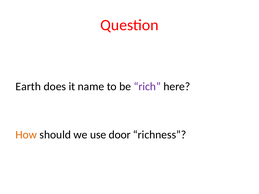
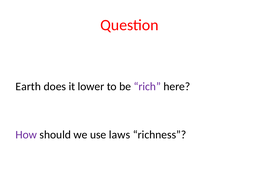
name: name -> lower
How colour: orange -> purple
door: door -> laws
